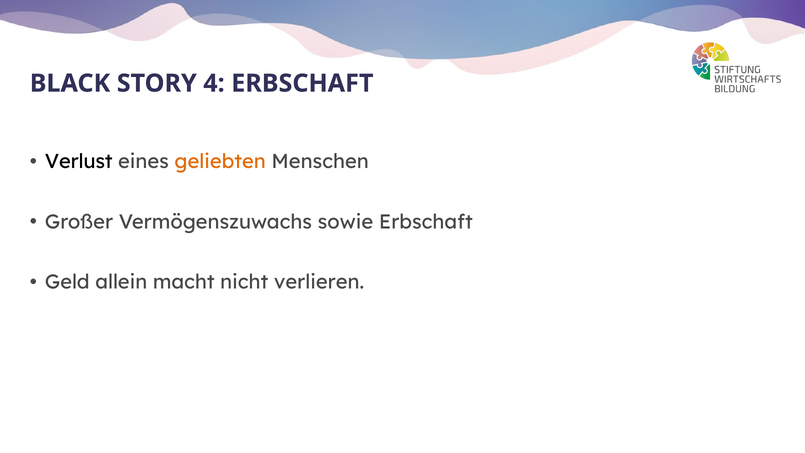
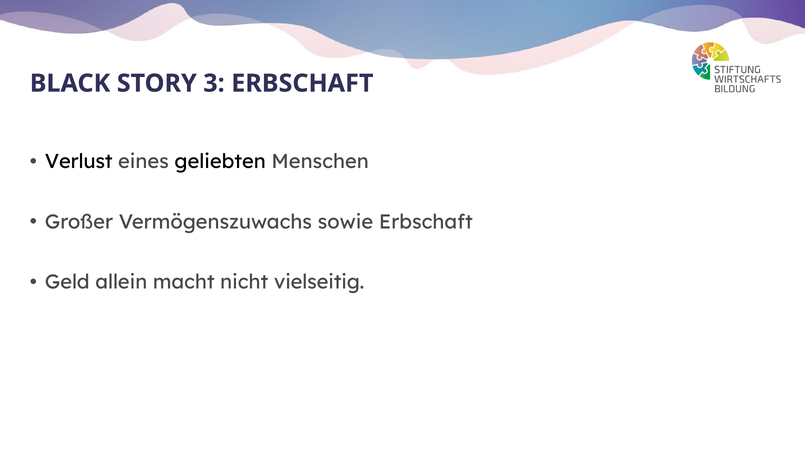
4: 4 -> 3
geliebten colour: orange -> black
verlieren: verlieren -> vielseitig
